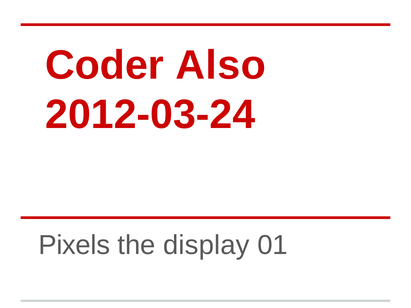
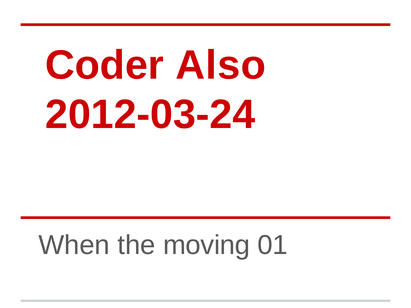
Pixels: Pixels -> When
display: display -> moving
